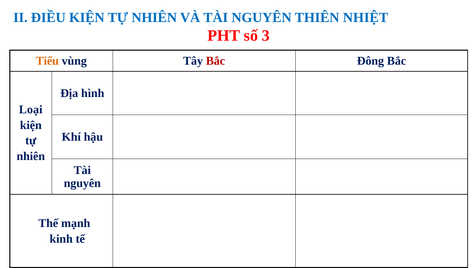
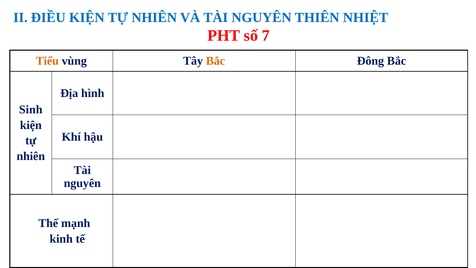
3: 3 -> 7
Bắc at (215, 61) colour: red -> orange
Loại: Loại -> Sinh
